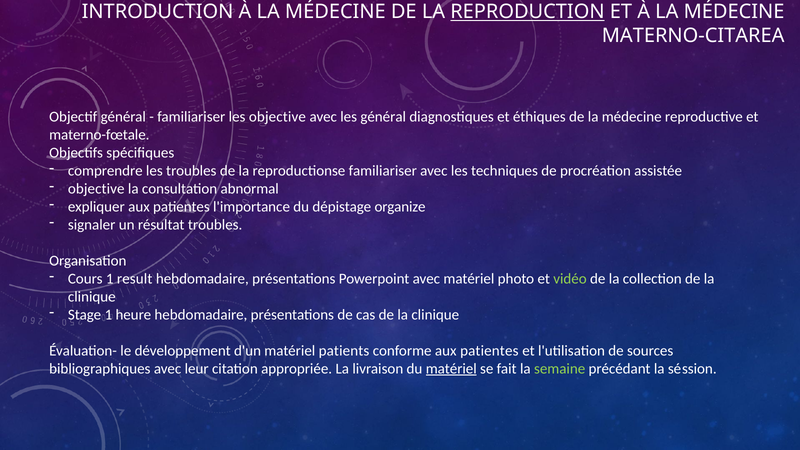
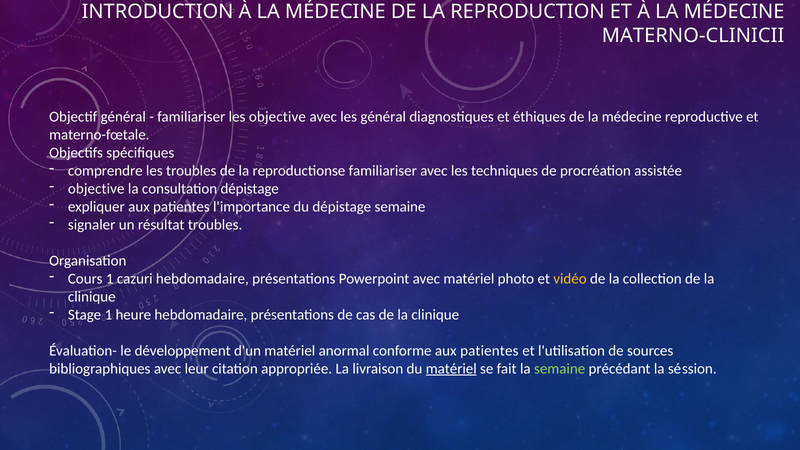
REPRODUCTION underline: present -> none
MATERNO-CITAREA: MATERNO-CITAREA -> MATERNO-CLINICII
consultation abnormal: abnormal -> dépistage
dépistage organize: organize -> semaine
result: result -> cazuri
vidéo colour: light green -> yellow
patients: patients -> anormal
